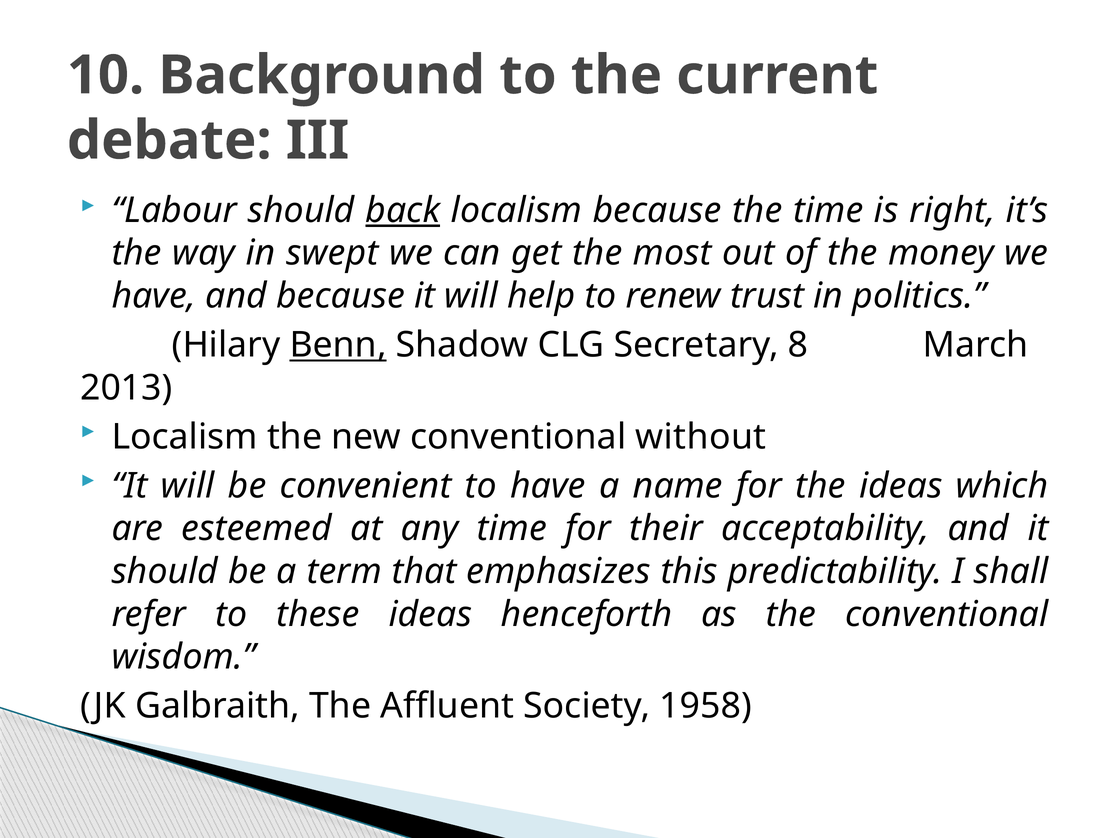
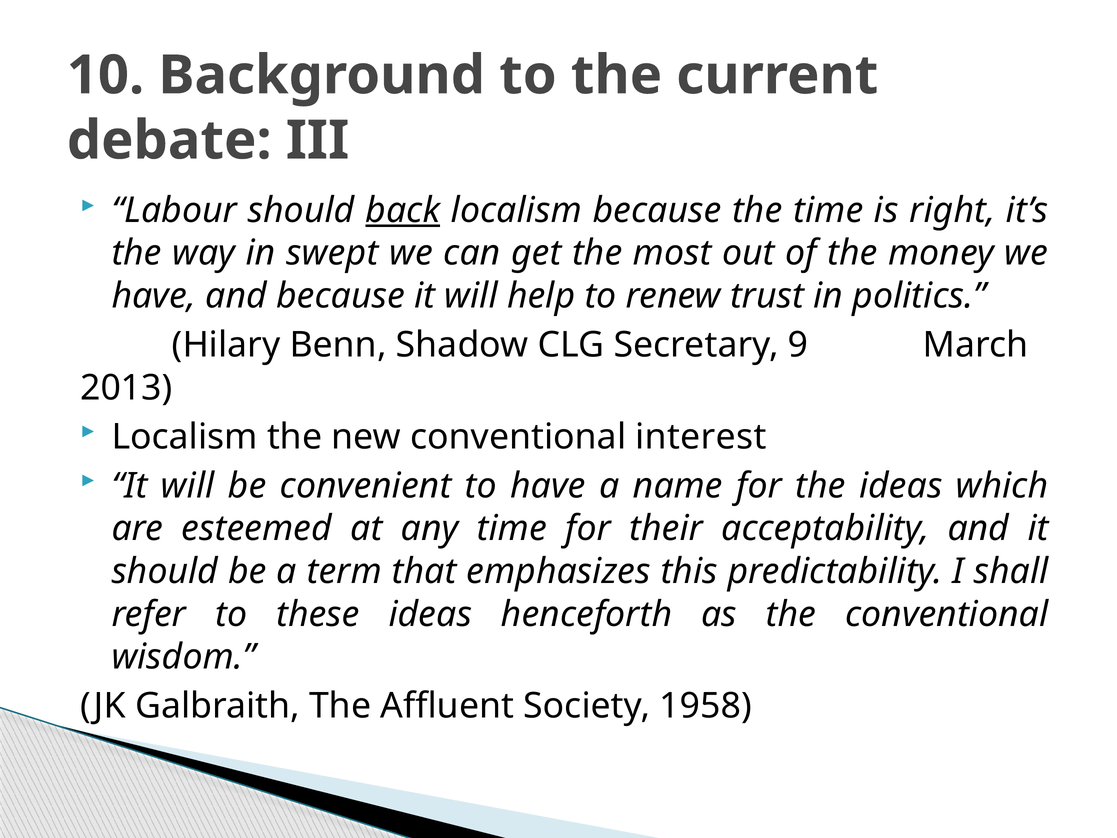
Benn underline: present -> none
8: 8 -> 9
without: without -> interest
